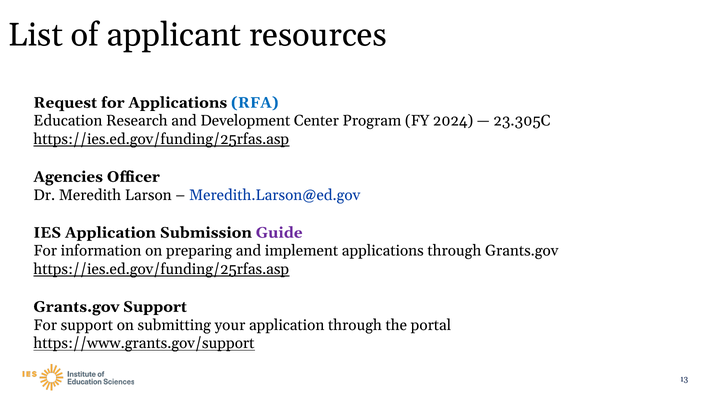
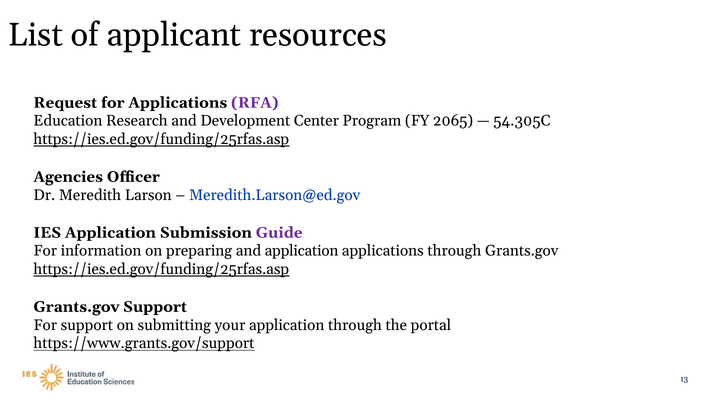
RFA colour: blue -> purple
2024: 2024 -> 2065
23.305C: 23.305C -> 54.305C
and implement: implement -> application
